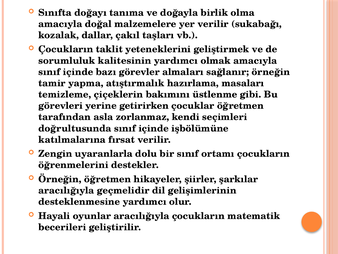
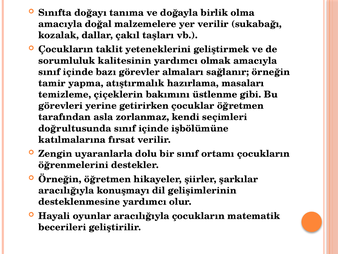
geçmelidir: geçmelidir -> konuşmayı
